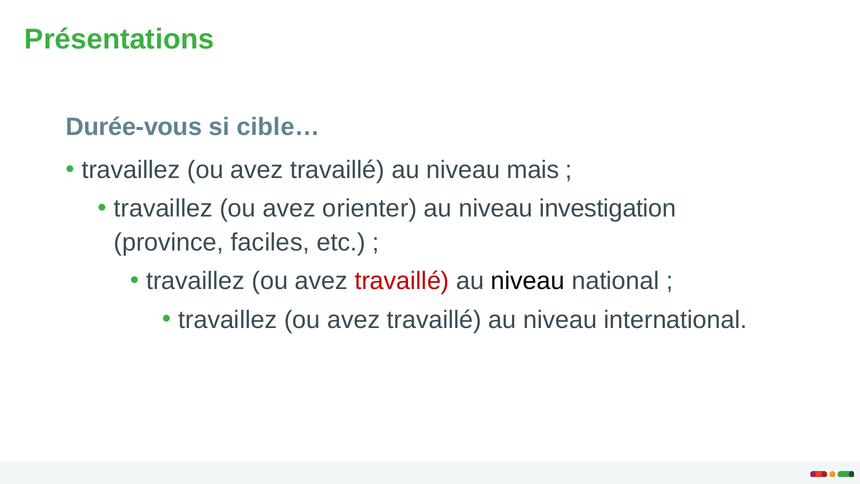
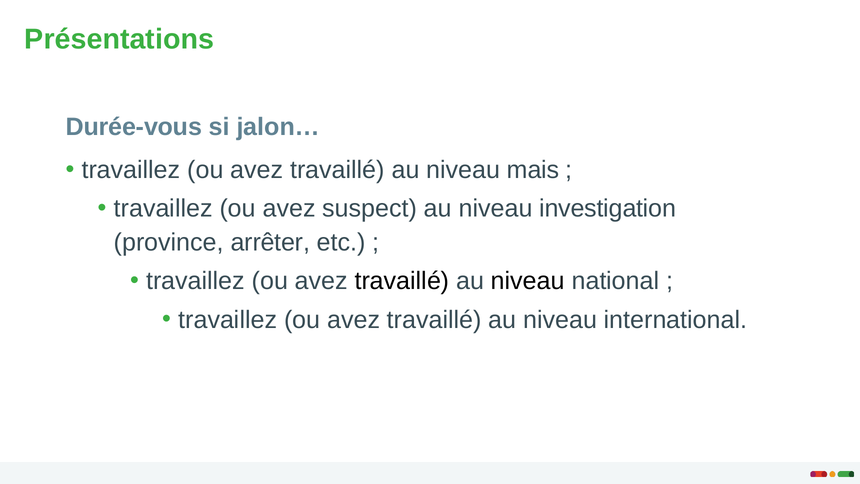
cible…: cible… -> jalon…
orienter: orienter -> suspect
faciles: faciles -> arrêter
travaillé at (402, 281) colour: red -> black
